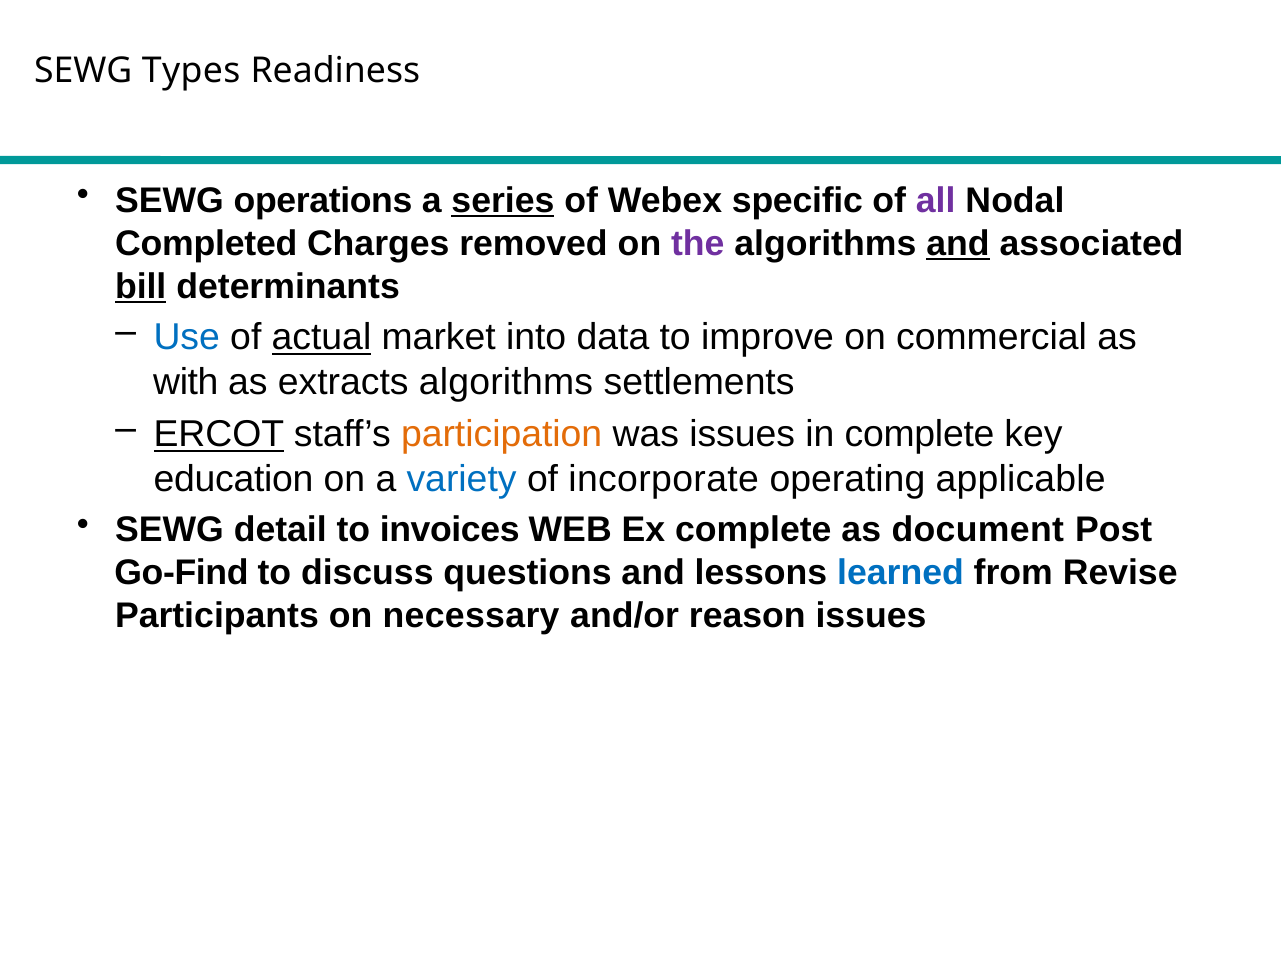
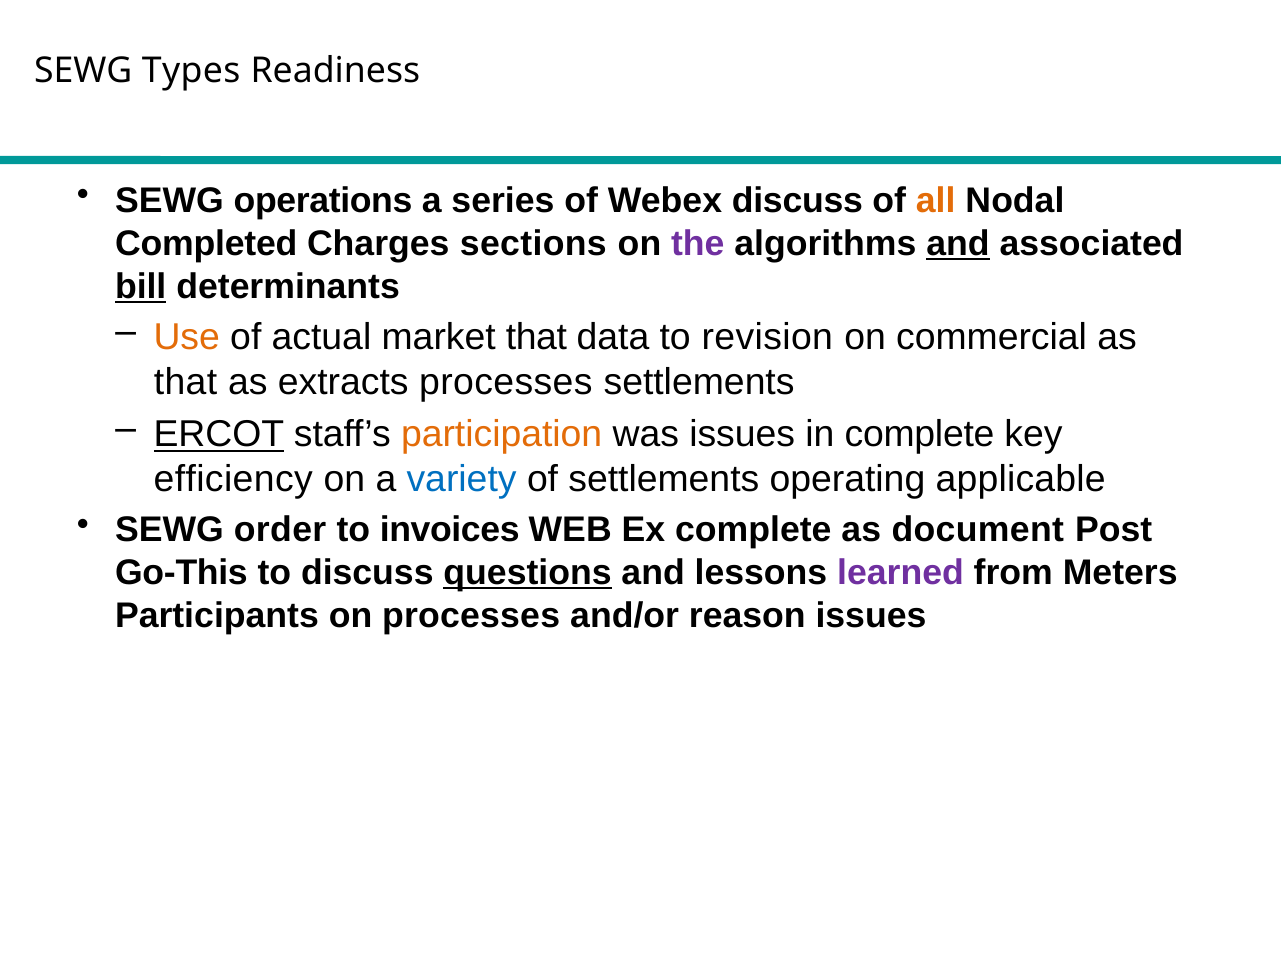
series underline: present -> none
Webex specific: specific -> discuss
all colour: purple -> orange
removed: removed -> sections
Use colour: blue -> orange
actual underline: present -> none
market into: into -> that
improve: improve -> revision
with at (186, 383): with -> that
extracts algorithms: algorithms -> processes
education: education -> efficiency
of incorporate: incorporate -> settlements
detail: detail -> order
Go-Find: Go-Find -> Go-This
questions underline: none -> present
learned colour: blue -> purple
Revise: Revise -> Meters
on necessary: necessary -> processes
